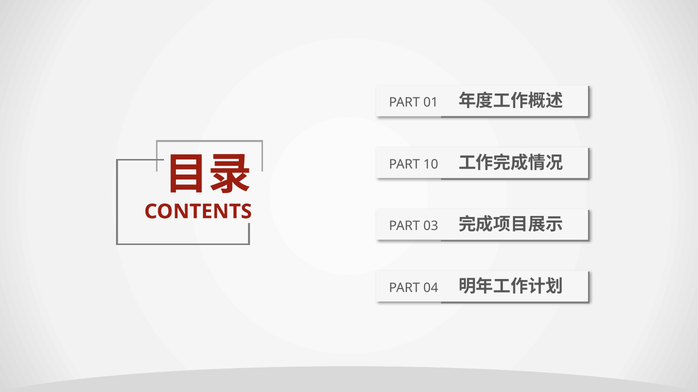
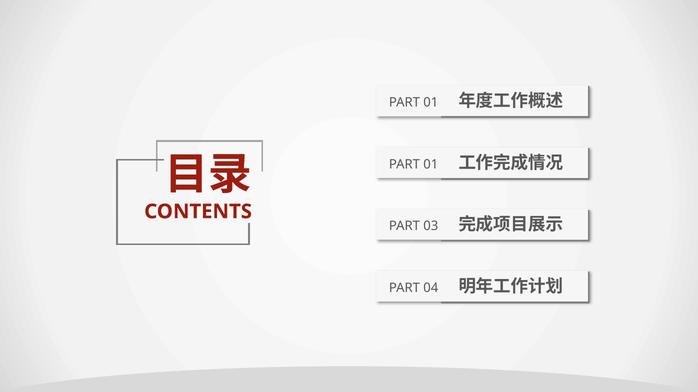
10 at (431, 165): 10 -> 01
